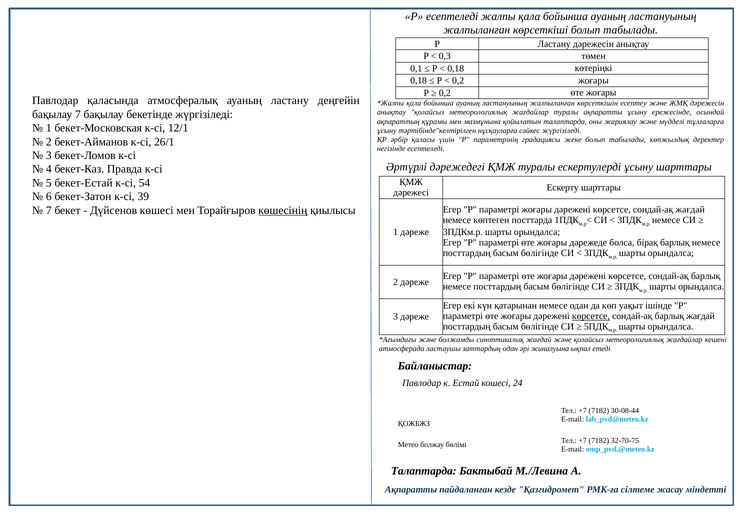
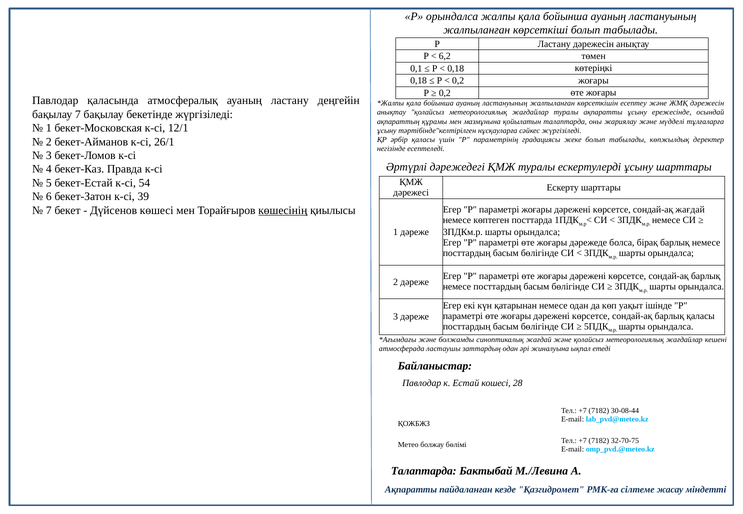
Р есептеледі: есептеледі -> орындалса
0,3: 0,3 -> 6,2
көрсетсе at (591, 316) underline: present -> none
барлық жағдай: жағдай -> қаласы
24: 24 -> 28
